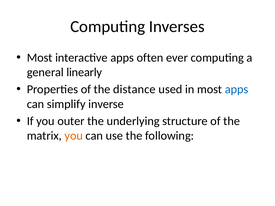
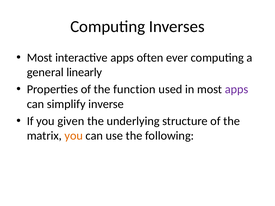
distance: distance -> function
apps at (237, 89) colour: blue -> purple
outer: outer -> given
